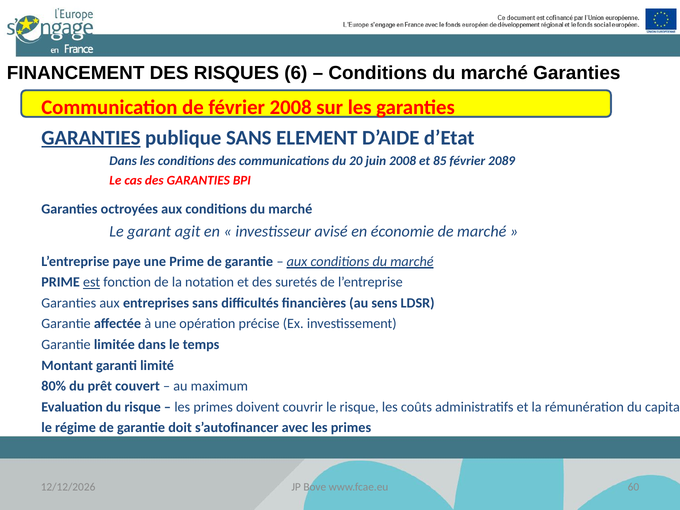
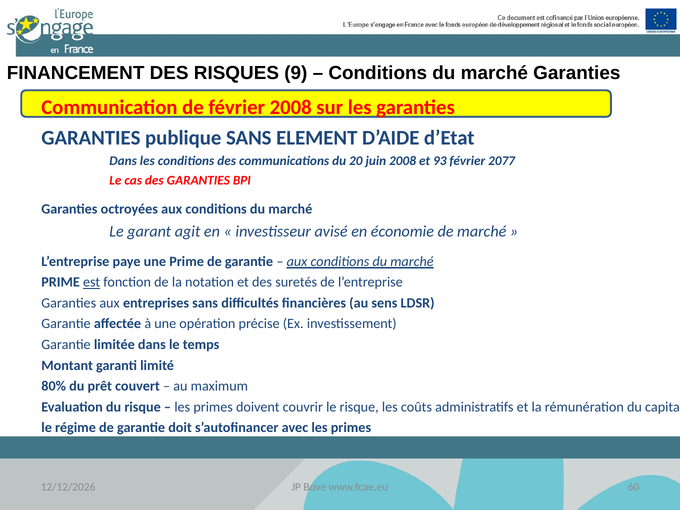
6: 6 -> 9
GARANTIES at (91, 138) underline: present -> none
85: 85 -> 93
2089: 2089 -> 2077
